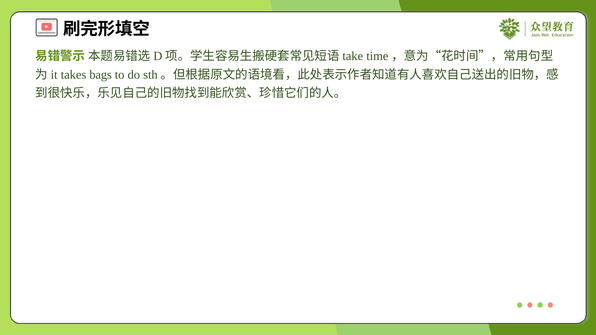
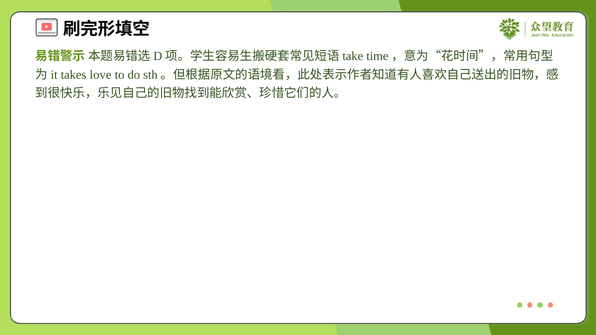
bags: bags -> love
